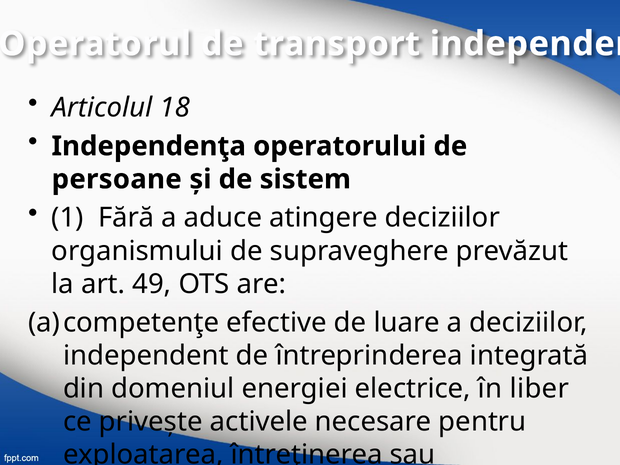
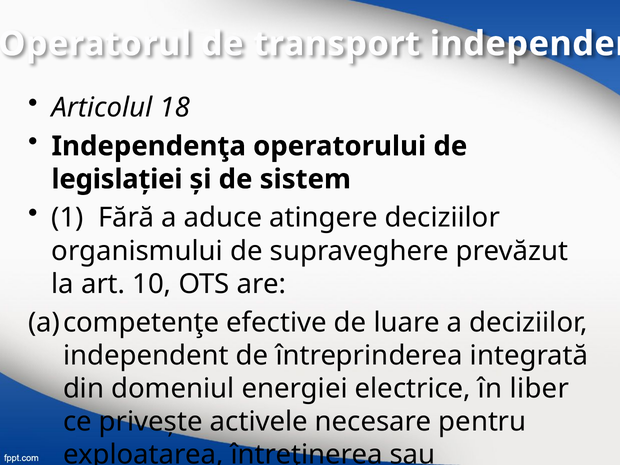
persoane: persoane -> legislaţiei
49: 49 -> 10
